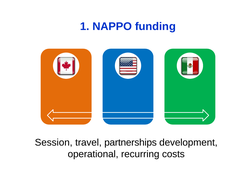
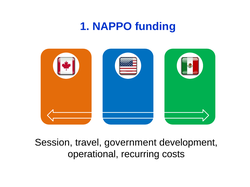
partnerships: partnerships -> government
